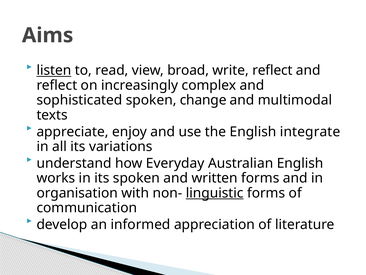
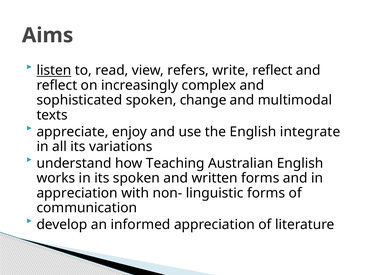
broad: broad -> refers
Everyday: Everyday -> Teaching
organisation at (77, 193): organisation -> appreciation
linguistic underline: present -> none
